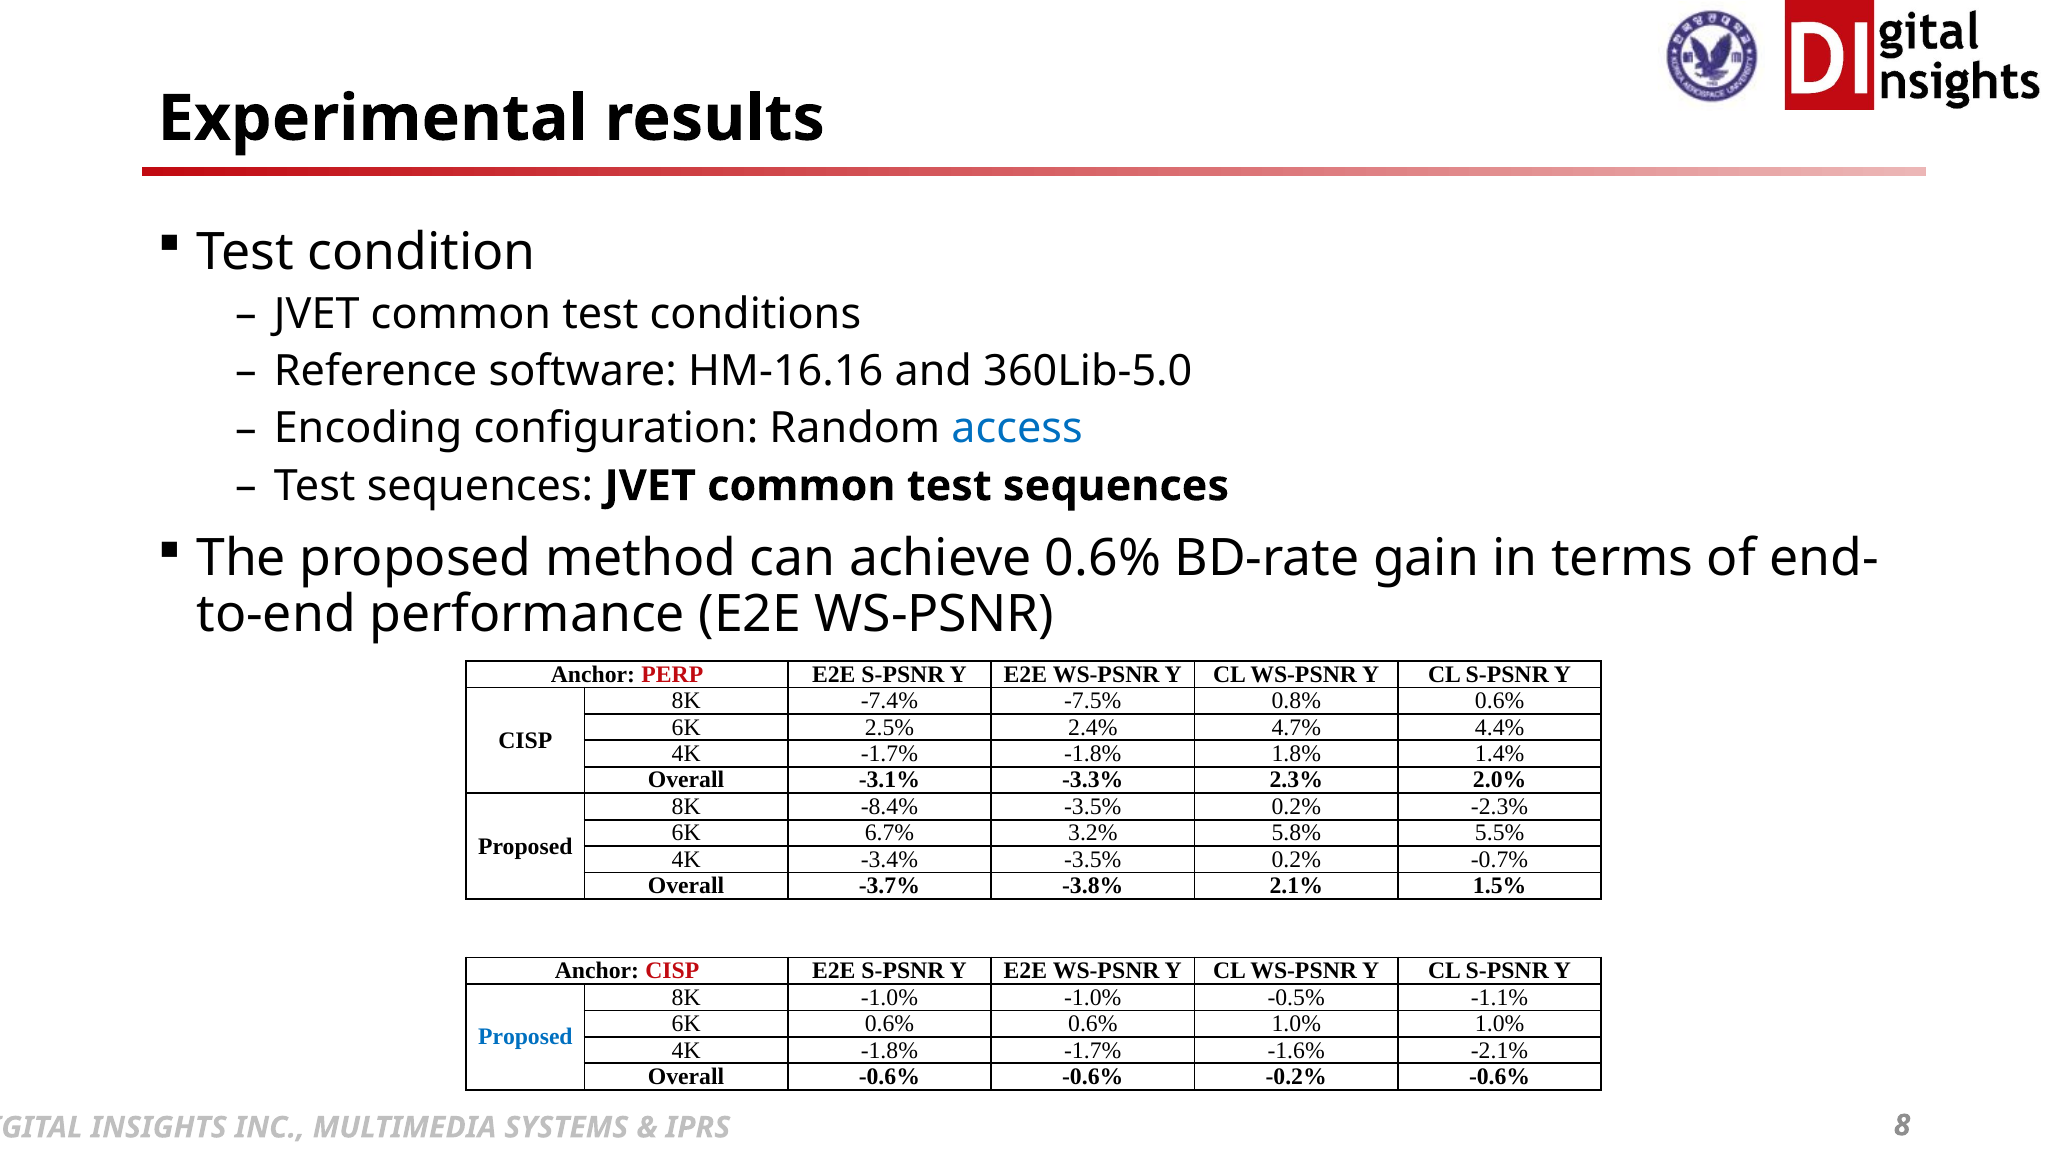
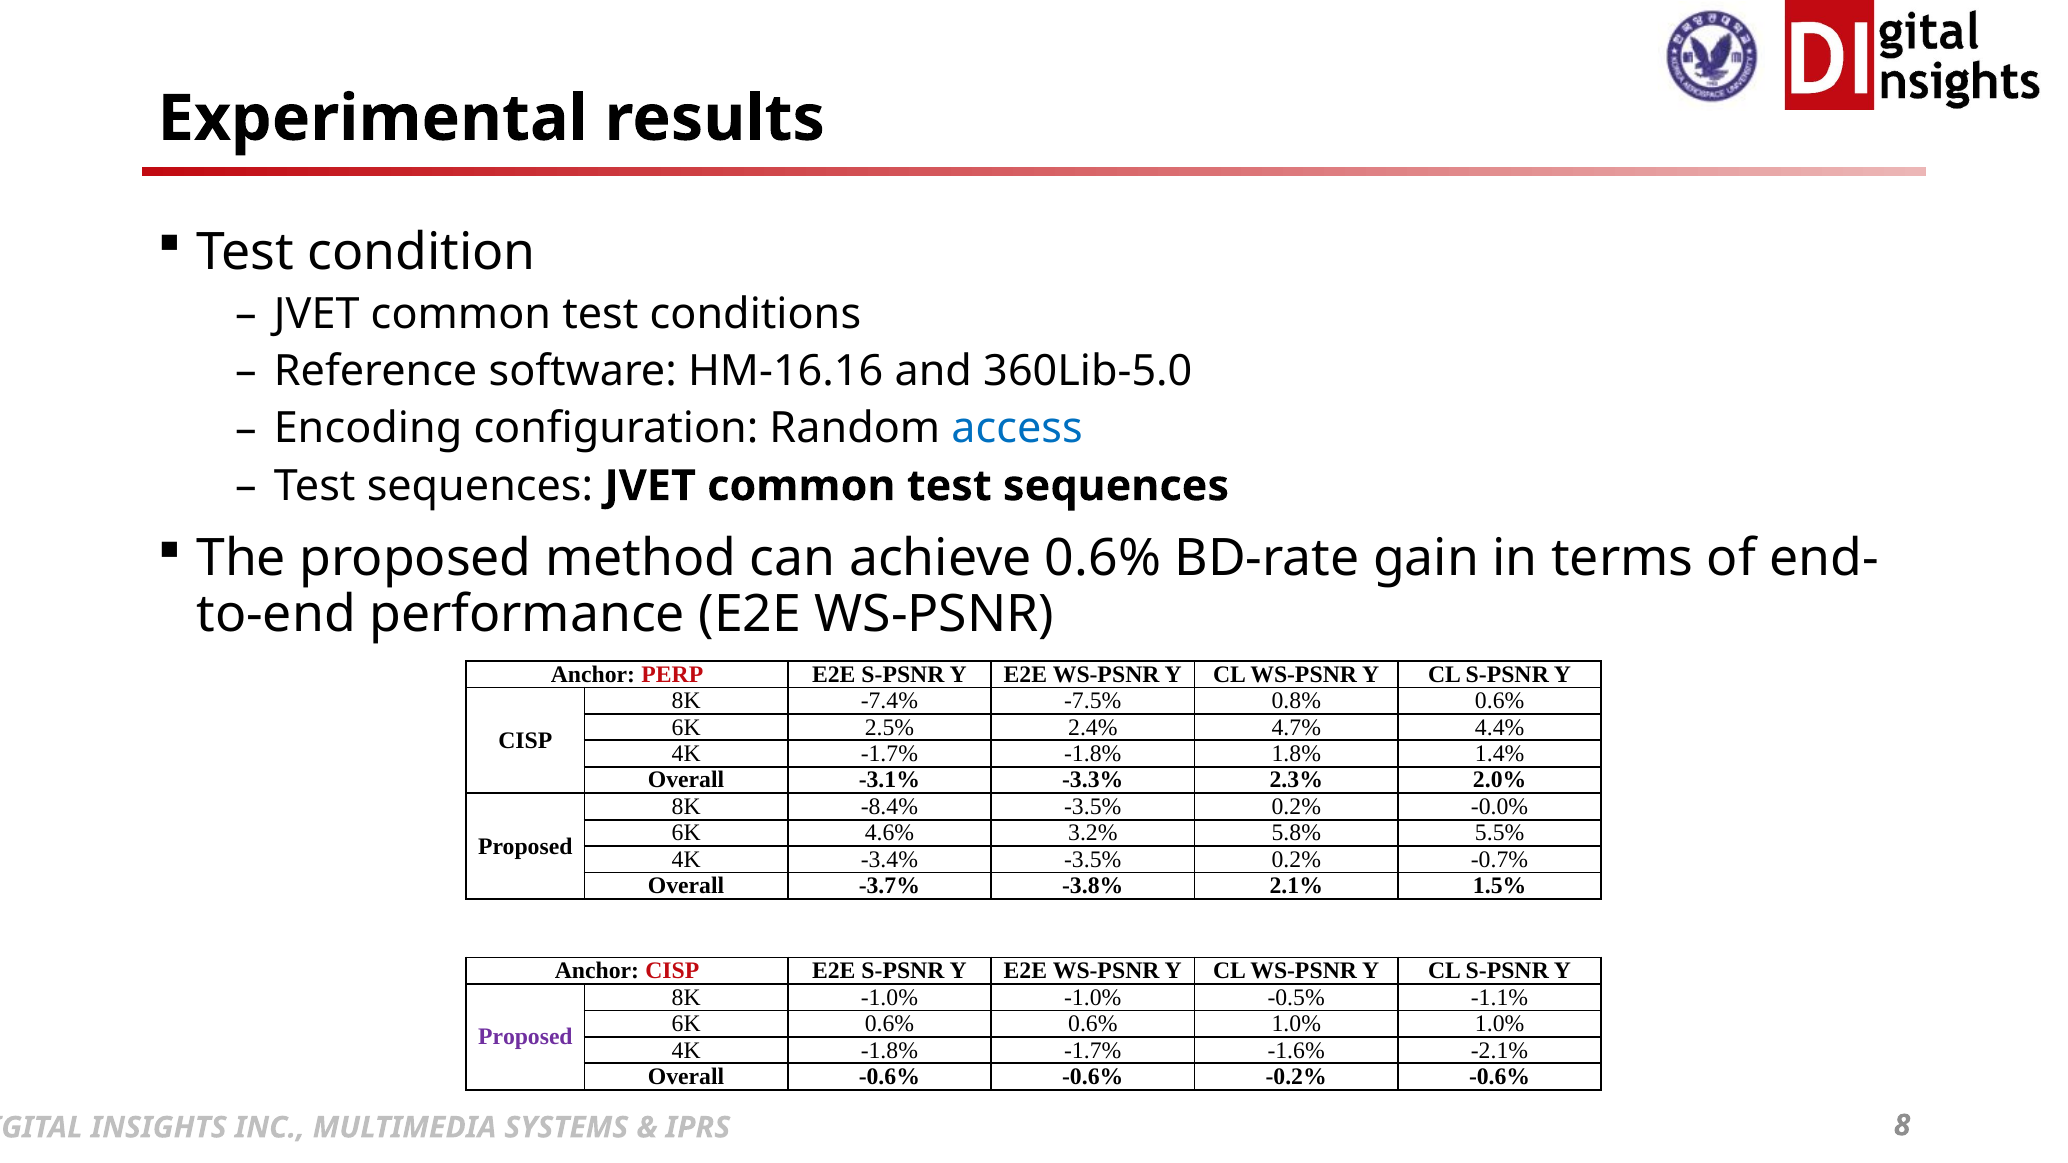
-2.3%: -2.3% -> -0.0%
6.7%: 6.7% -> 4.6%
Proposed at (525, 1037) colour: blue -> purple
